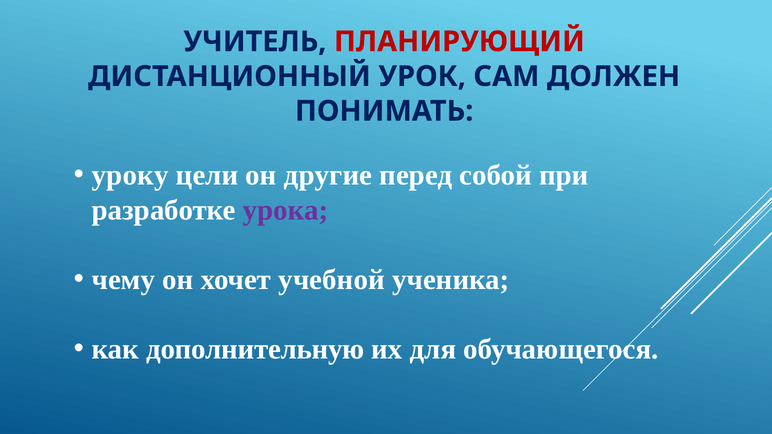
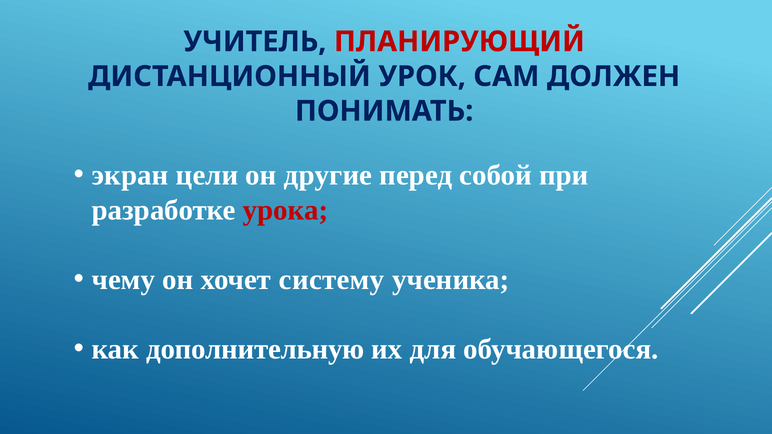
уроку: уроку -> экран
урока colour: purple -> red
учебной: учебной -> систему
